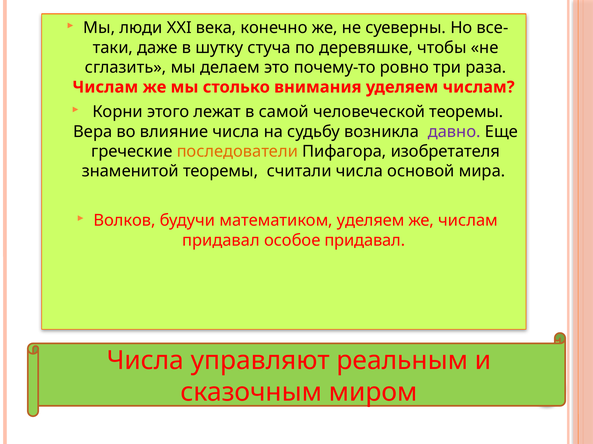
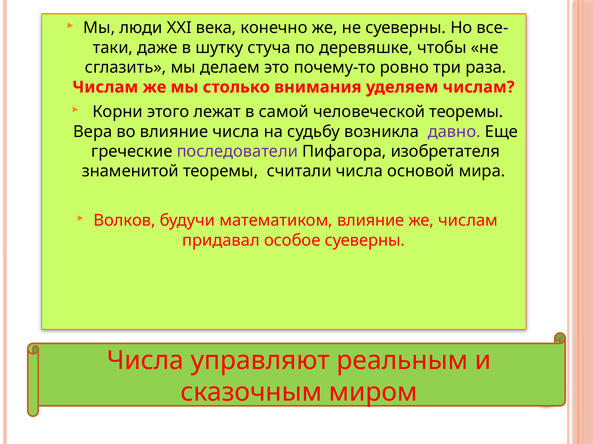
последователи colour: orange -> purple
математиком уделяем: уделяем -> влияние
особое придавал: придавал -> суеверны
